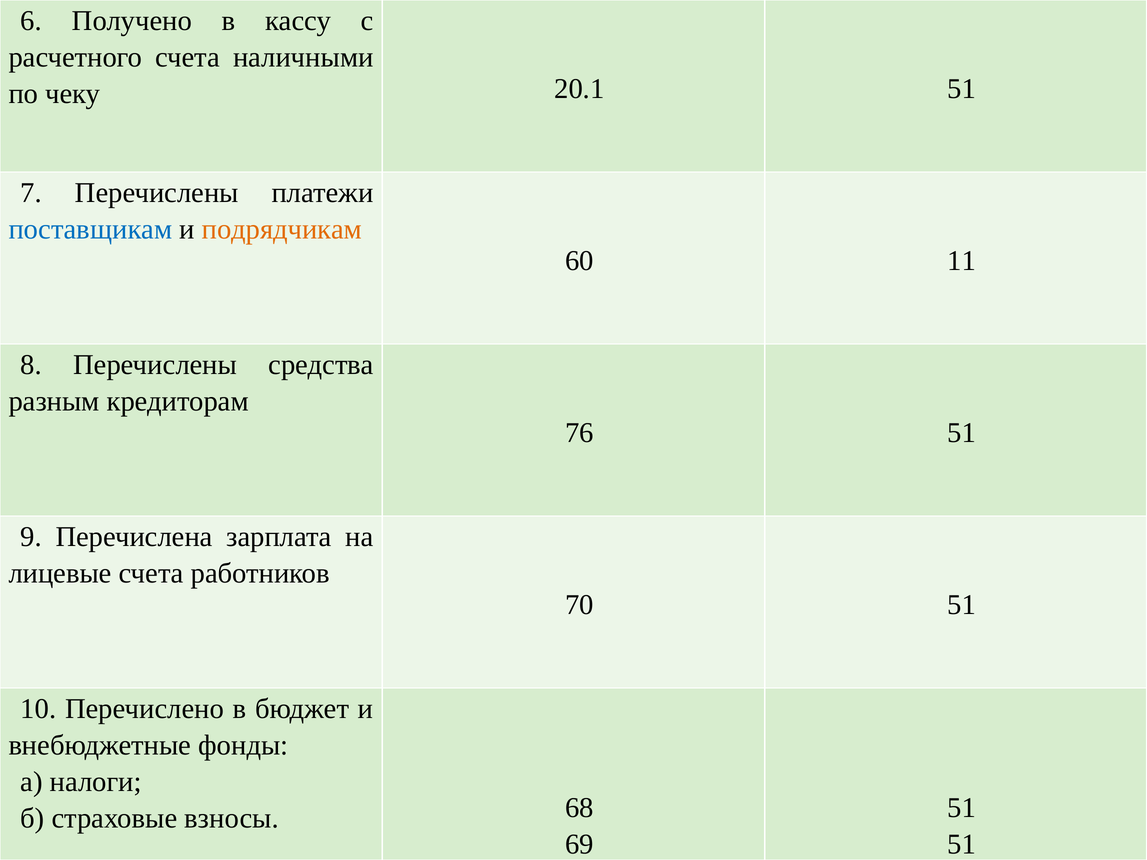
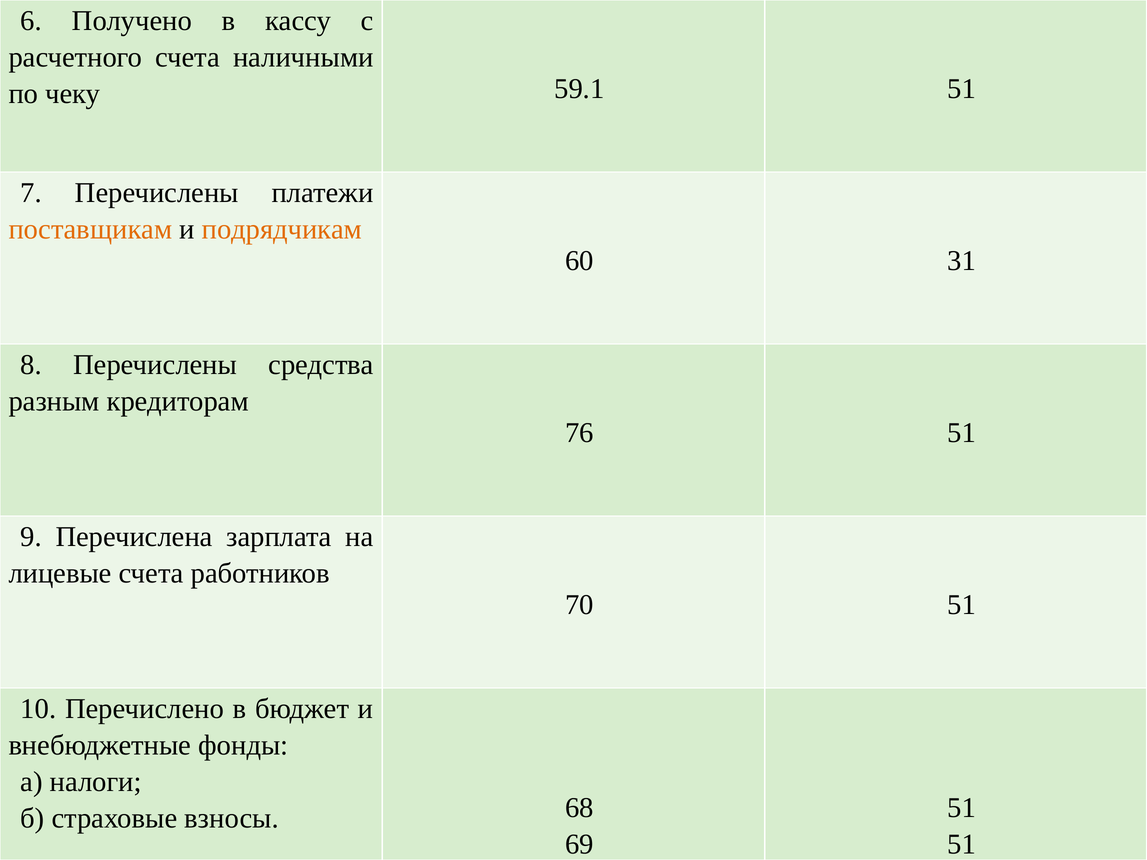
20.1: 20.1 -> 59.1
поставщикам colour: blue -> orange
11: 11 -> 31
